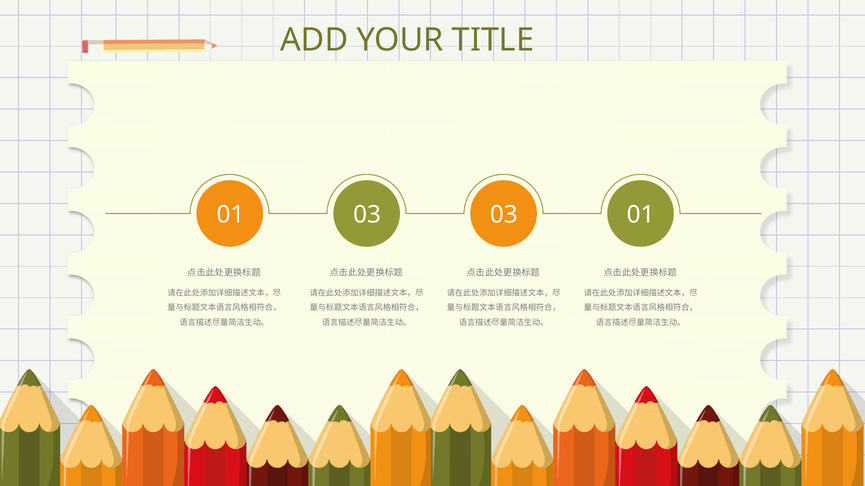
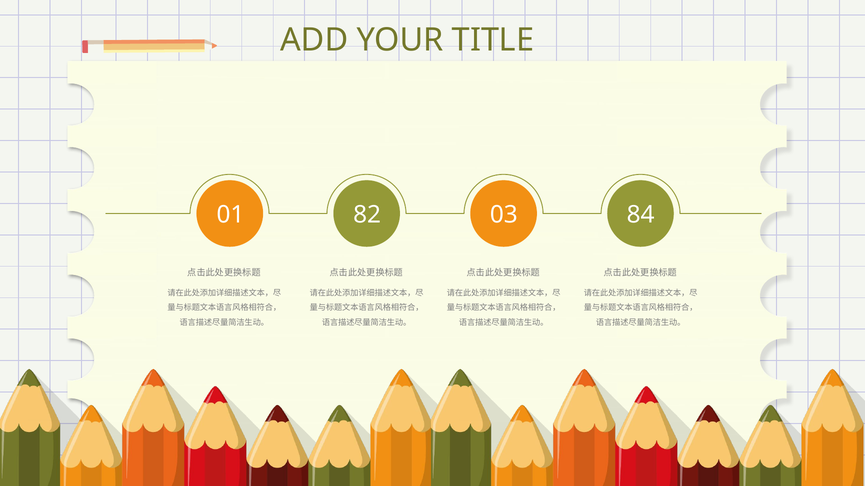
01 03: 03 -> 82
03 01: 01 -> 84
